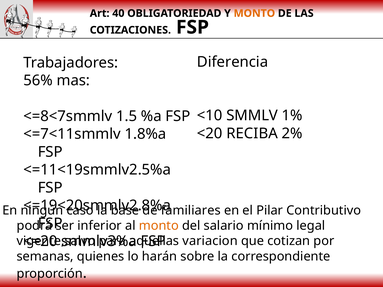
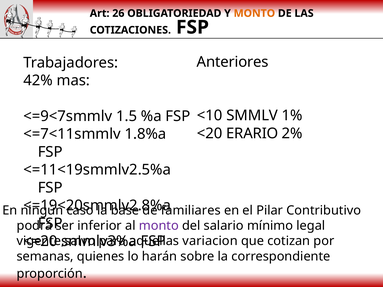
40: 40 -> 26
Diferencia: Diferencia -> Anteriores
56%: 56% -> 42%
<=8<7smmlv: <=8<7smmlv -> <=9<7smmlv
RECIBA: RECIBA -> ERARIO
monto at (159, 226) colour: orange -> purple
